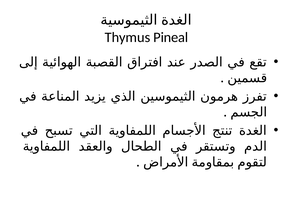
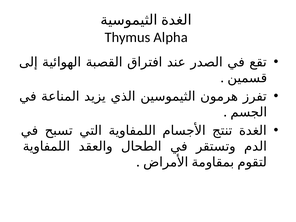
Pineal: Pineal -> Alpha
